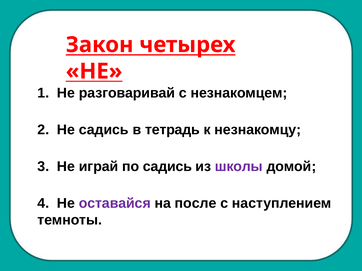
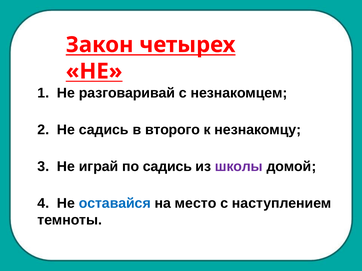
тетрадь: тетрадь -> второго
оставайся colour: purple -> blue
после: после -> место
